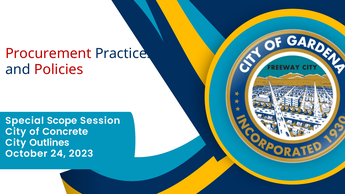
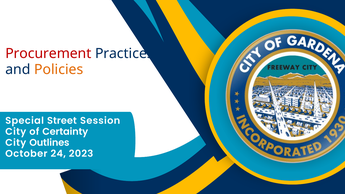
Policies colour: red -> orange
Scope: Scope -> Street
Concrete: Concrete -> Certainty
